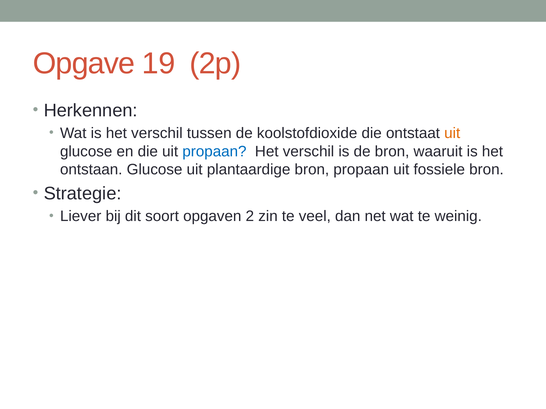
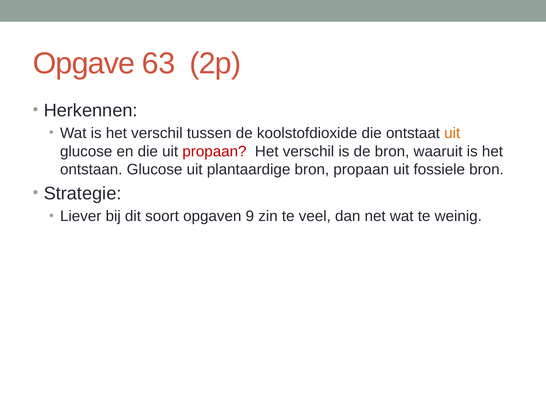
19: 19 -> 63
propaan at (214, 152) colour: blue -> red
2: 2 -> 9
